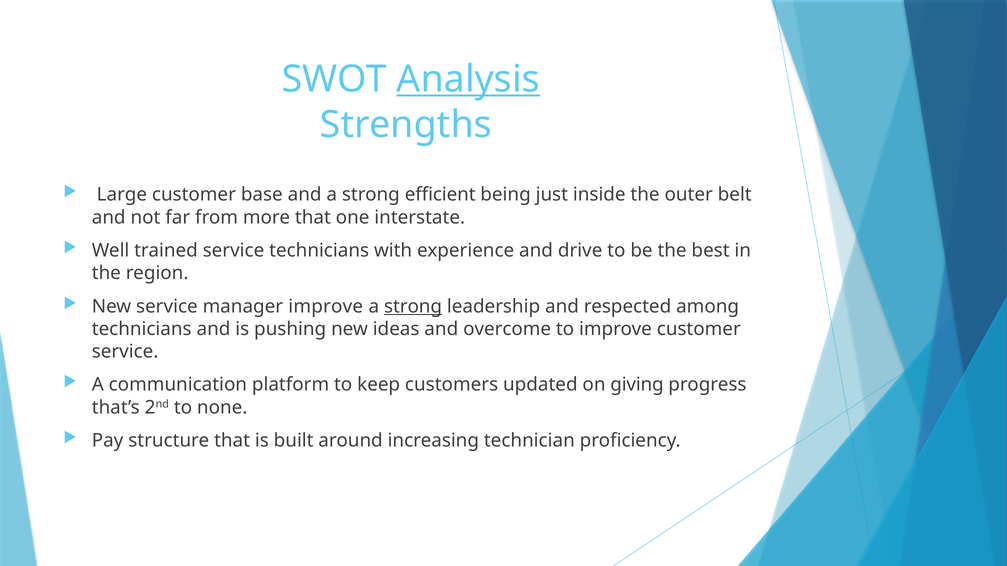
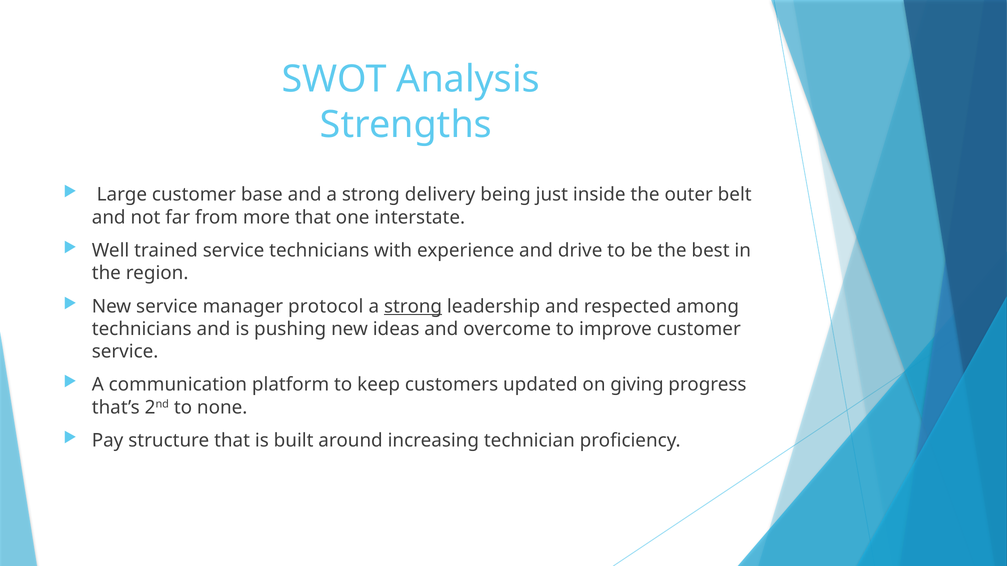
Analysis underline: present -> none
efficient: efficient -> delivery
manager improve: improve -> protocol
